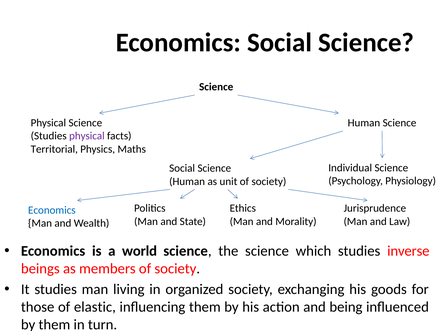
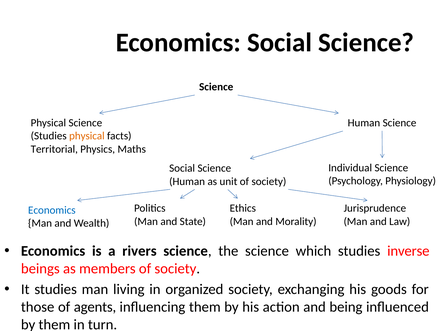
physical at (87, 136) colour: purple -> orange
world: world -> rivers
elastic: elastic -> agents
